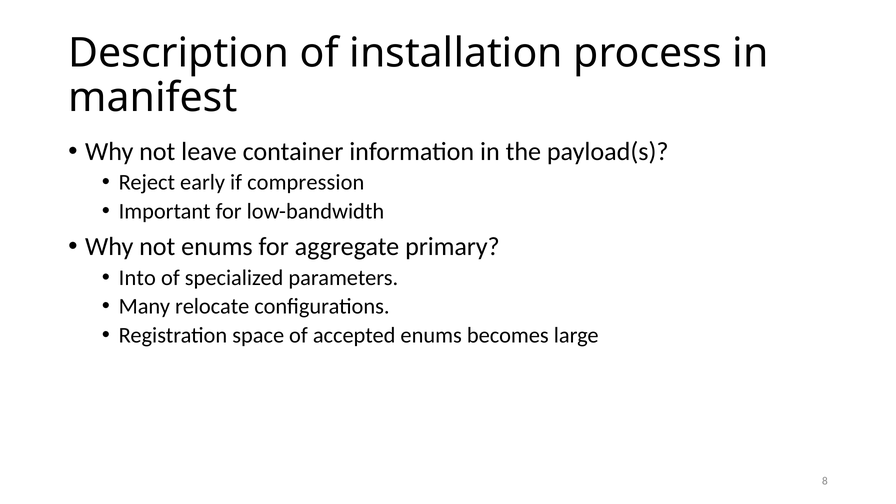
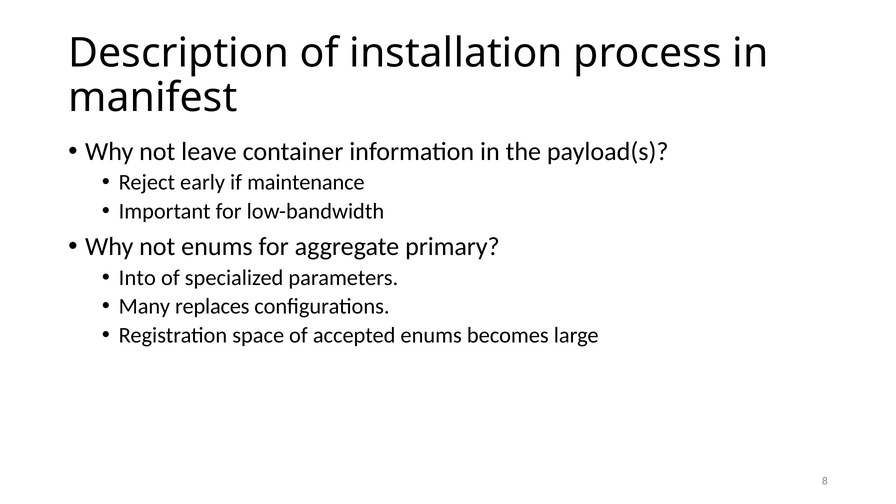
compression: compression -> maintenance
relocate: relocate -> replaces
